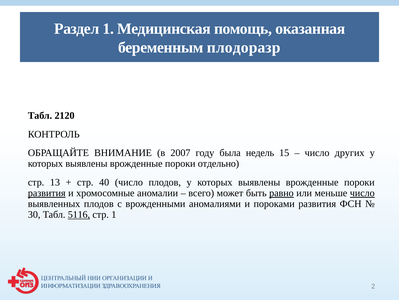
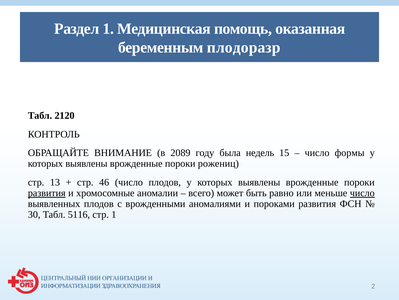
2007: 2007 -> 2089
других: других -> формы
отдельно: отдельно -> рожениц
40: 40 -> 46
равно underline: present -> none
5116 underline: present -> none
